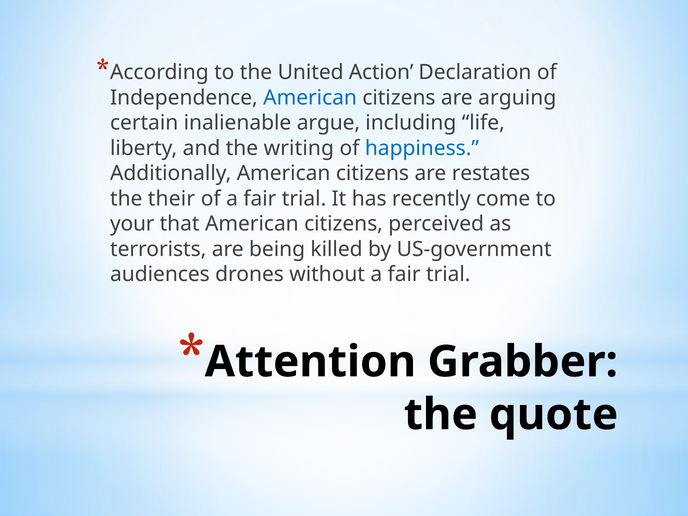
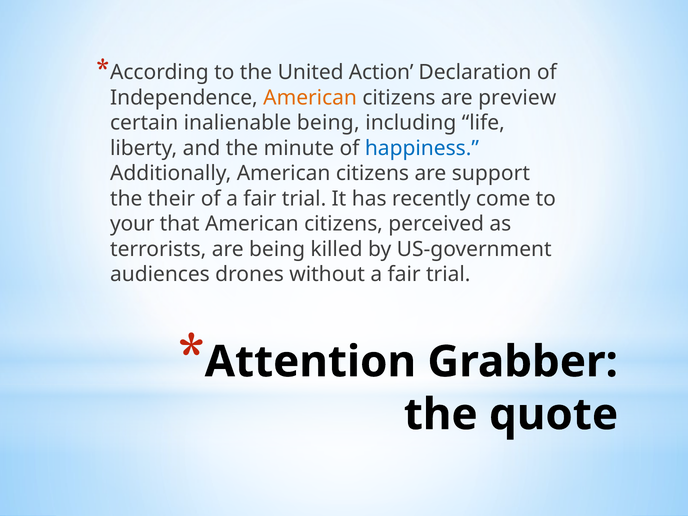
American at (310, 98) colour: blue -> orange
arguing: arguing -> preview
inalienable argue: argue -> being
writing: writing -> minute
restates: restates -> support
